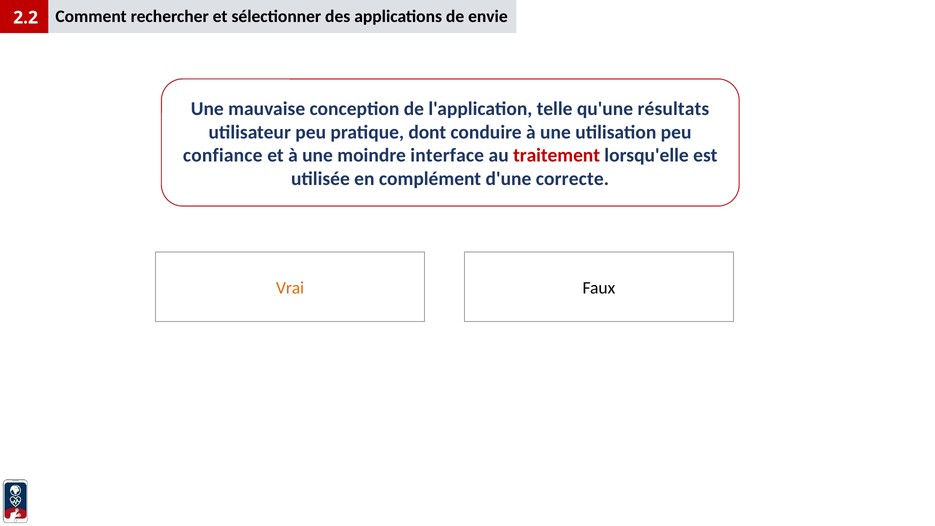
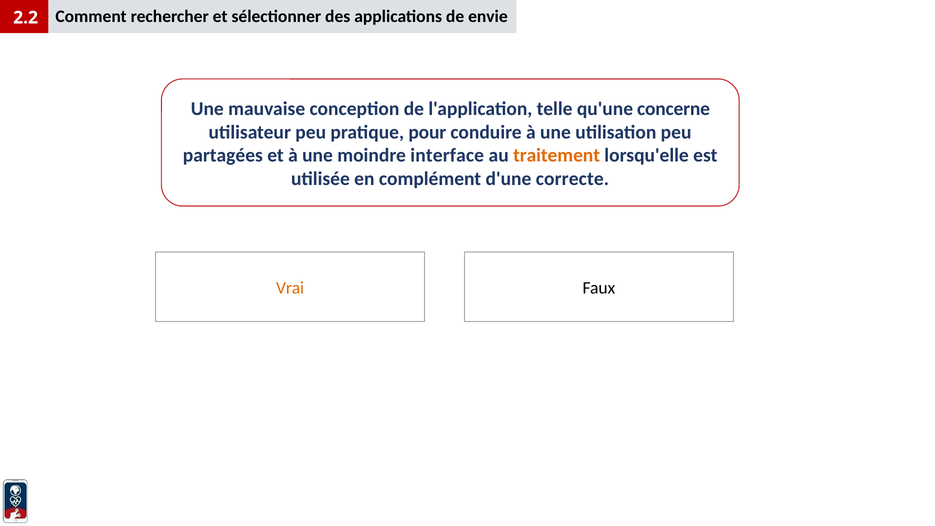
résultats: résultats -> concerne
dont: dont -> pour
confiance: confiance -> partagées
traitement colour: red -> orange
